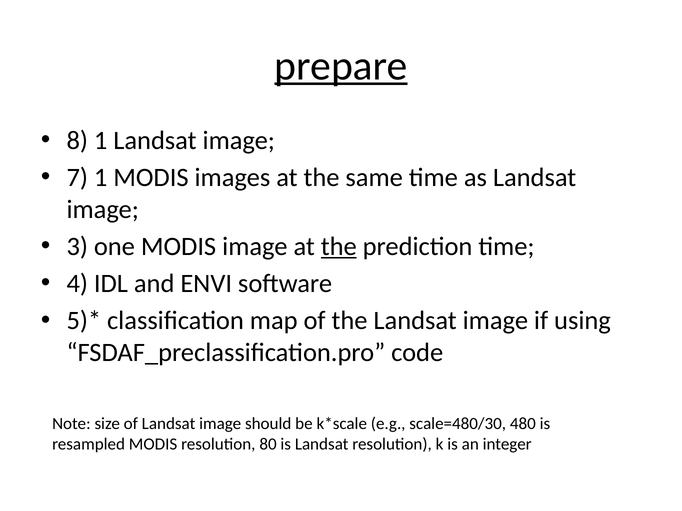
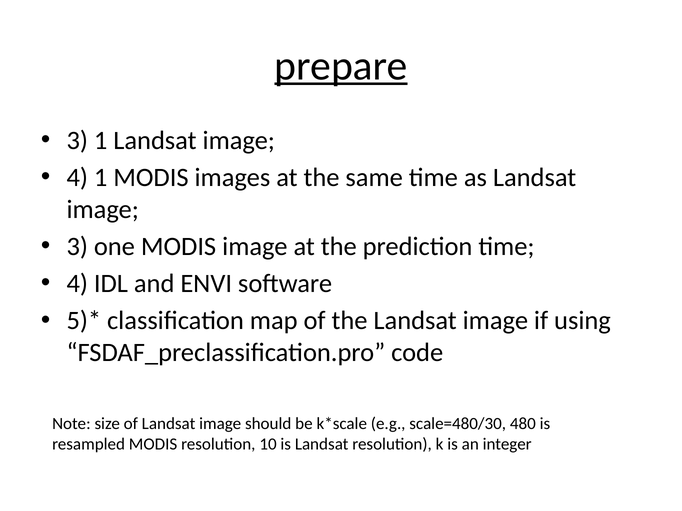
8 at (77, 141): 8 -> 3
7 at (77, 178): 7 -> 4
the at (339, 247) underline: present -> none
80: 80 -> 10
